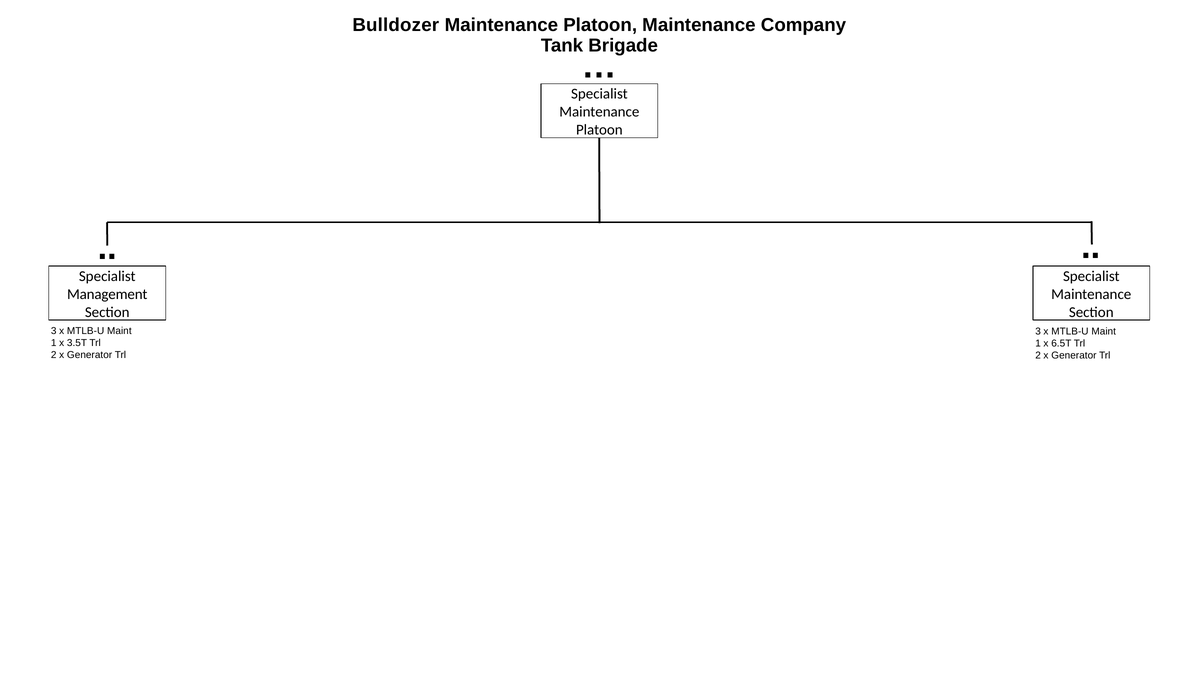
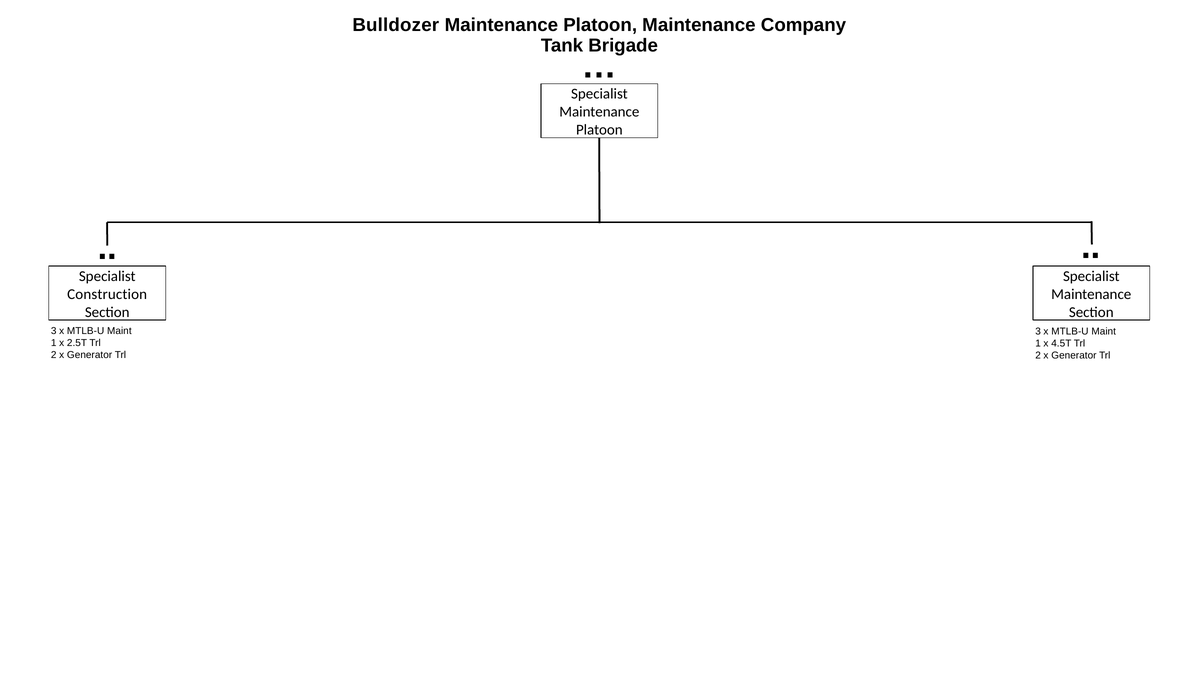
Management: Management -> Construction
3.5T: 3.5T -> 2.5T
6.5T: 6.5T -> 4.5T
